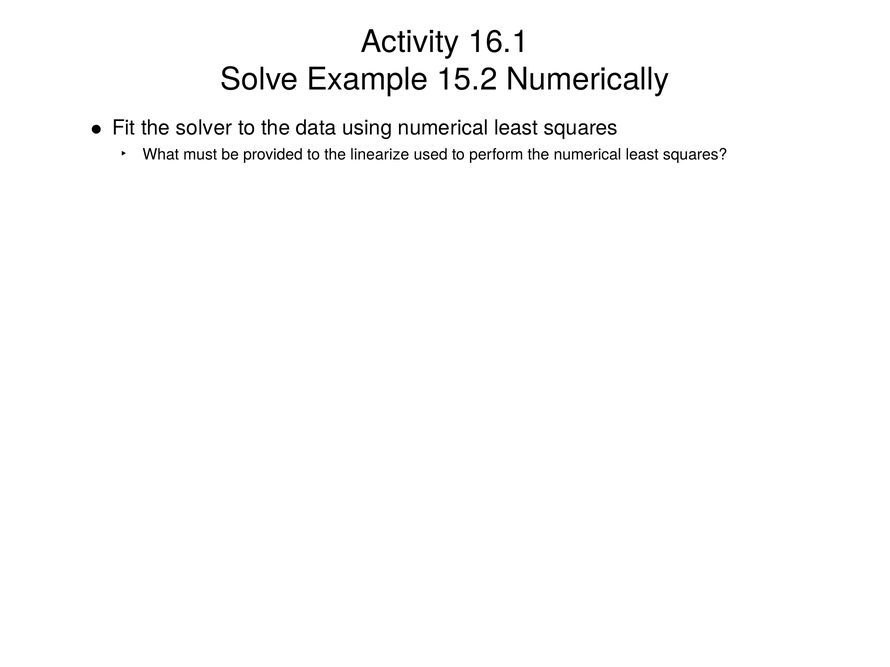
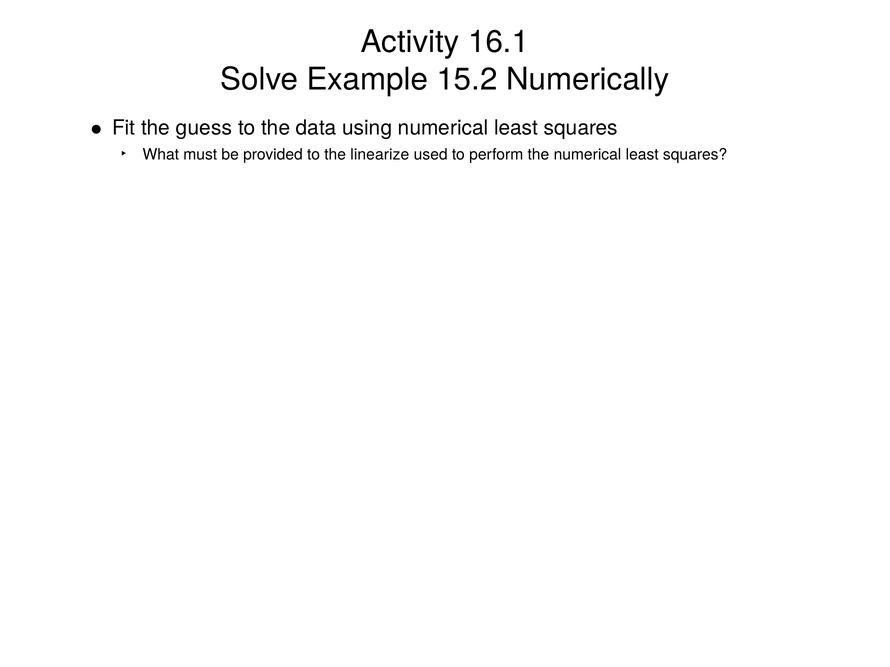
solver: solver -> guess
